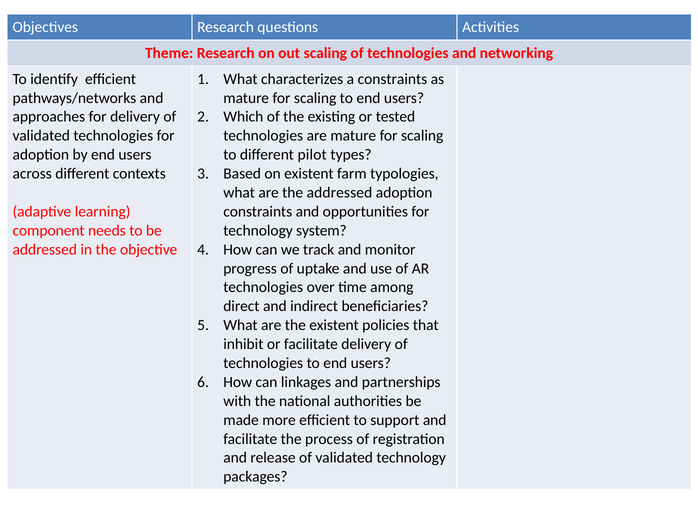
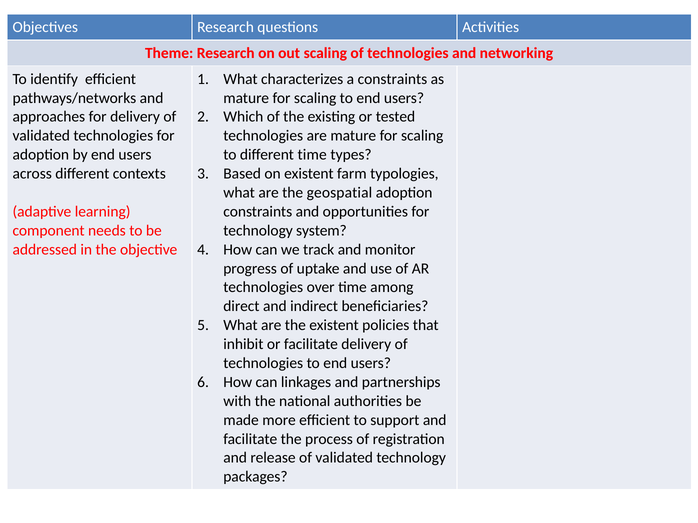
different pilot: pilot -> time
the addressed: addressed -> geospatial
